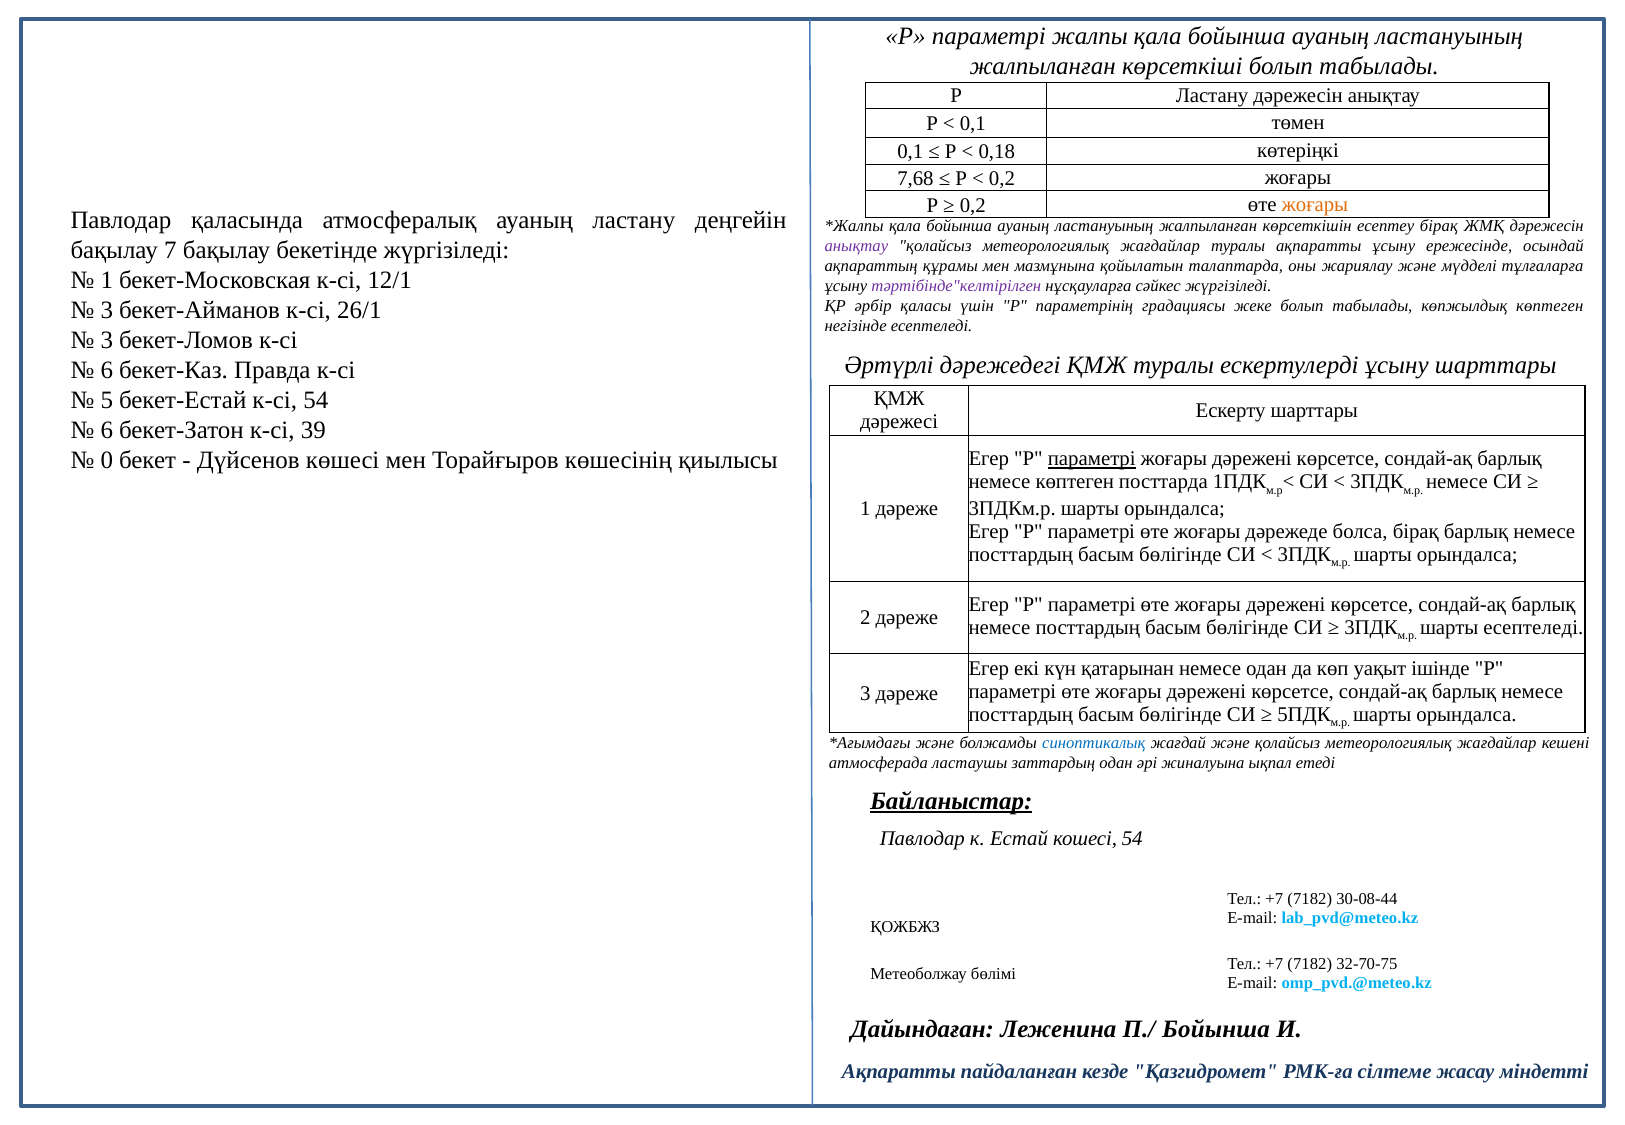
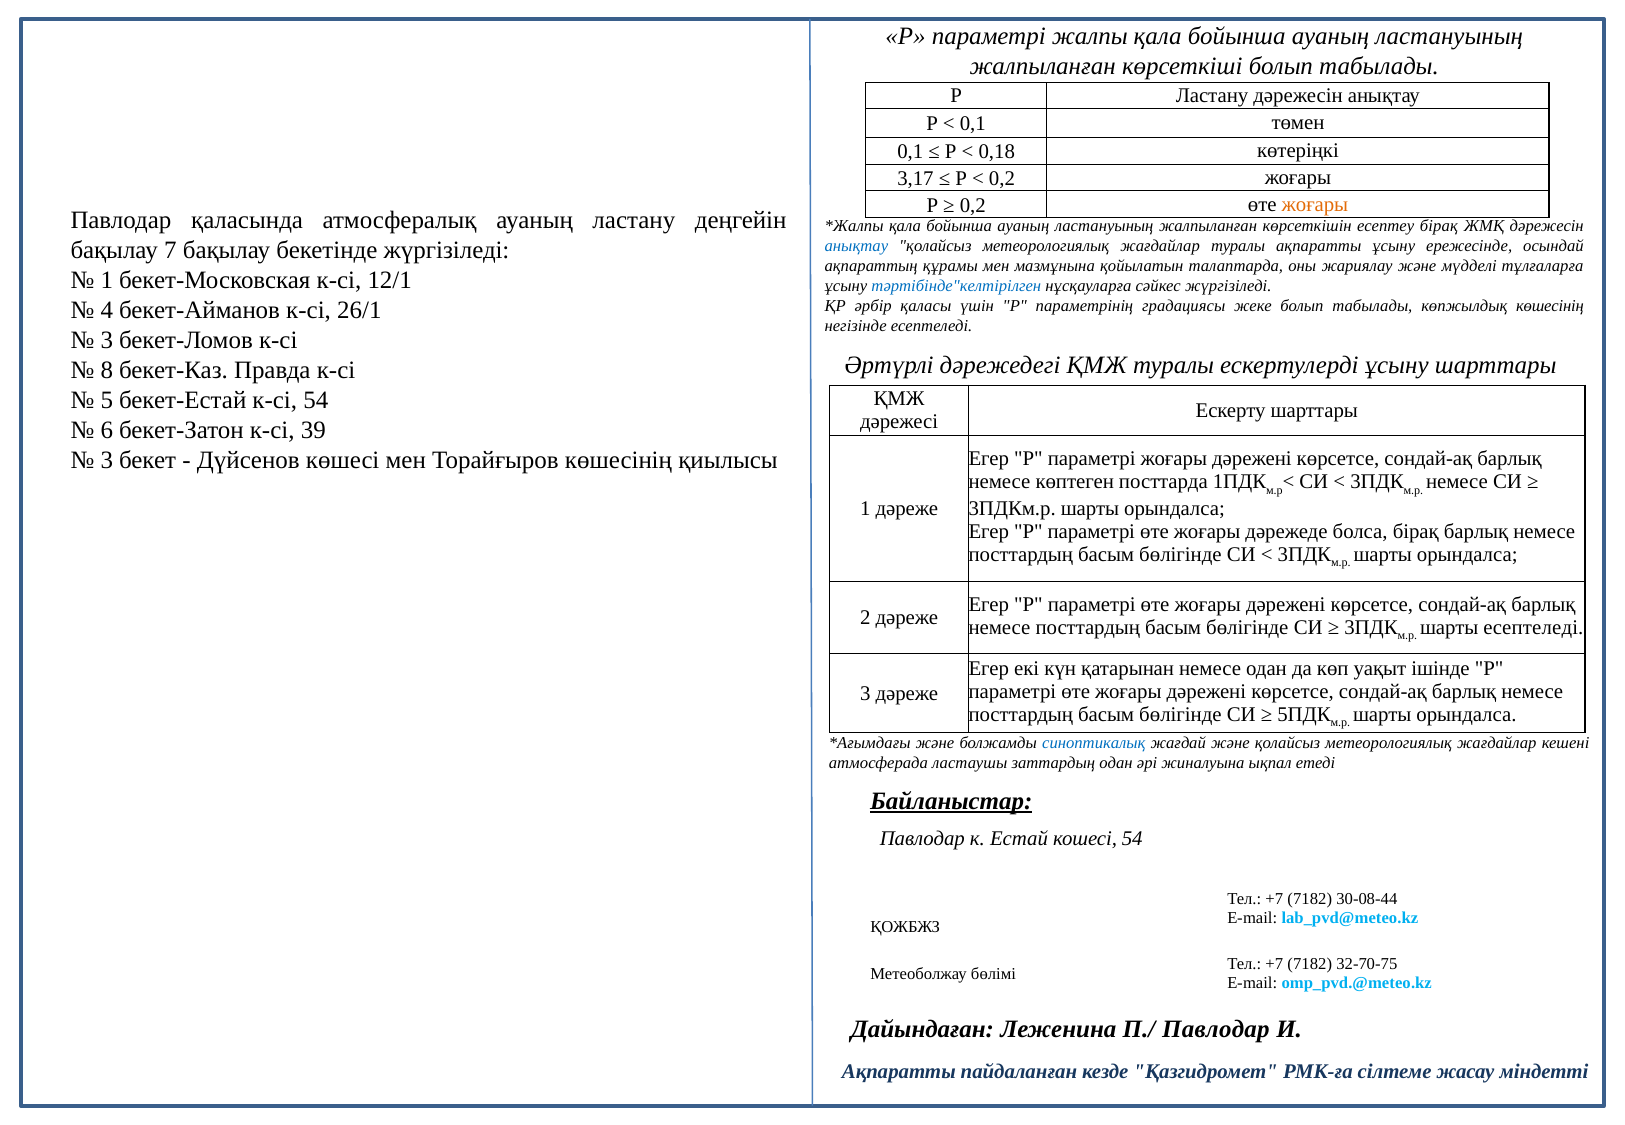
7,68: 7,68 -> 3,17
анықтау at (856, 246) colour: purple -> blue
тәртібінде"келтірілген colour: purple -> blue
көпжылдық көптеген: көптеген -> көшесінің
3 at (107, 310): 3 -> 4
6 at (107, 370): 6 -> 8
0 at (107, 460): 0 -> 3
параметрі at (1092, 459) underline: present -> none
П./ Бойынша: Бойынша -> Павлодар
